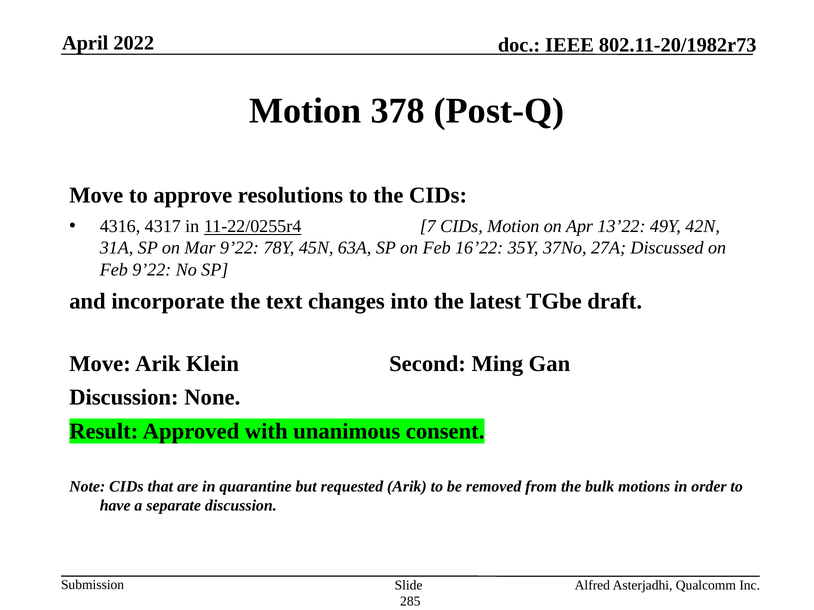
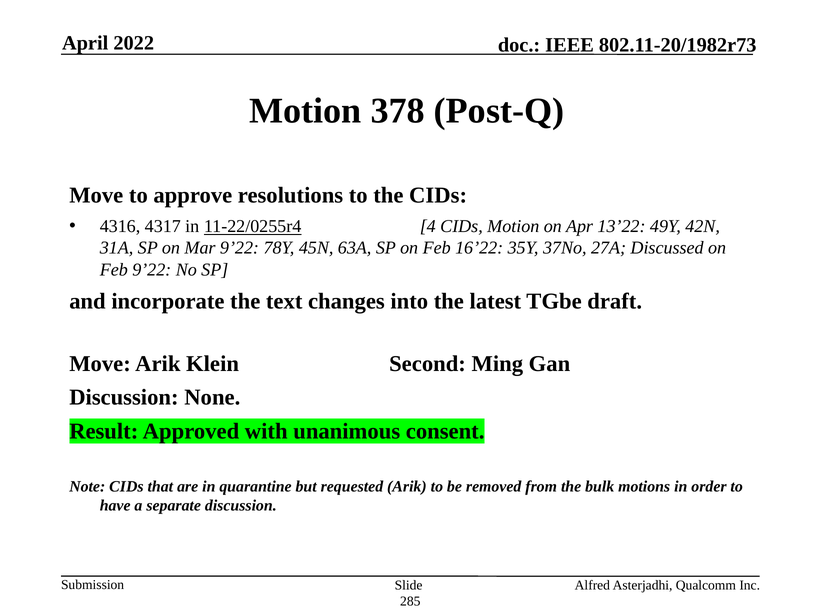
7: 7 -> 4
